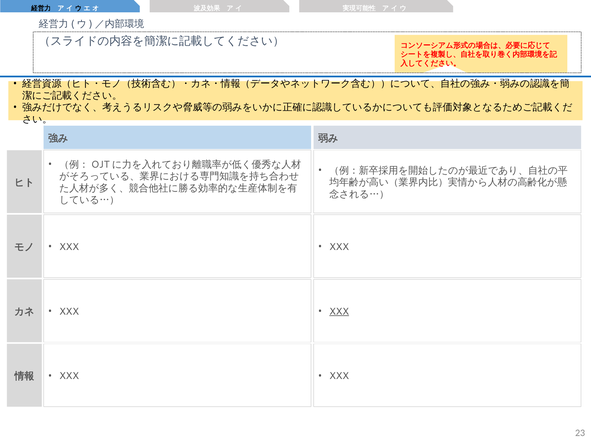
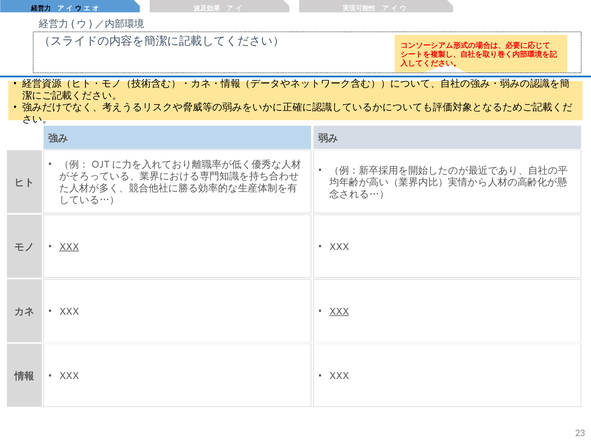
XXX at (69, 246) underline: none -> present
